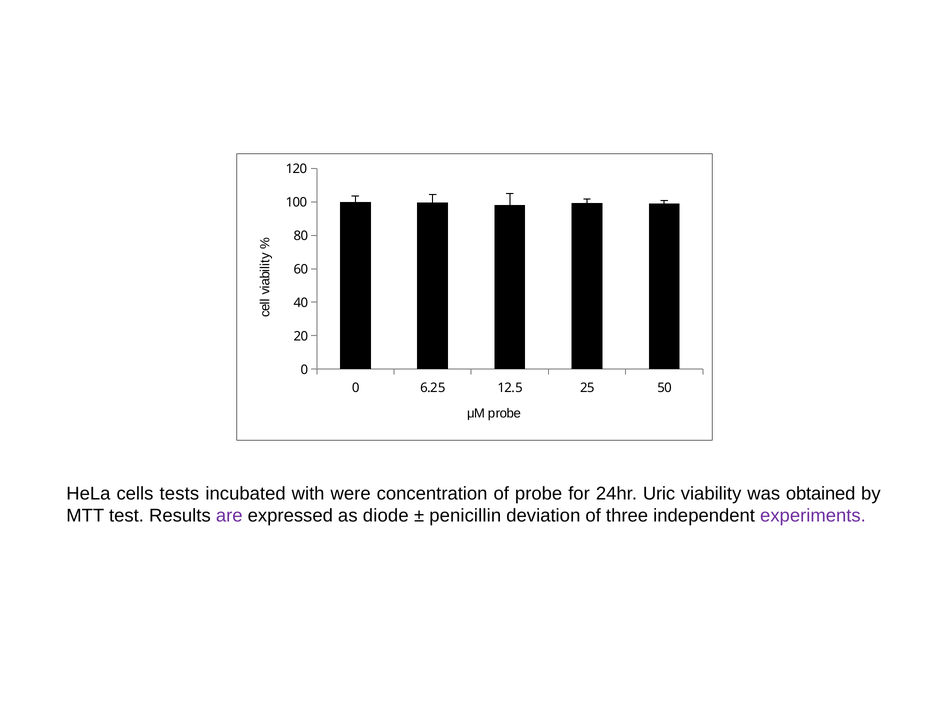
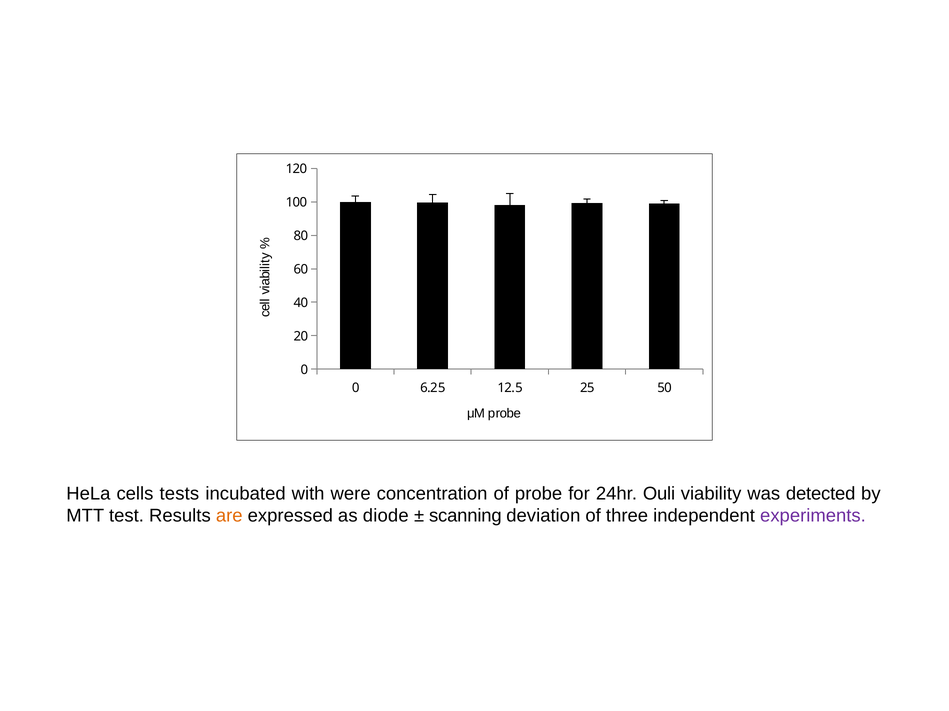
Uric: Uric -> Ouli
obtained: obtained -> detected
are colour: purple -> orange
penicillin: penicillin -> scanning
